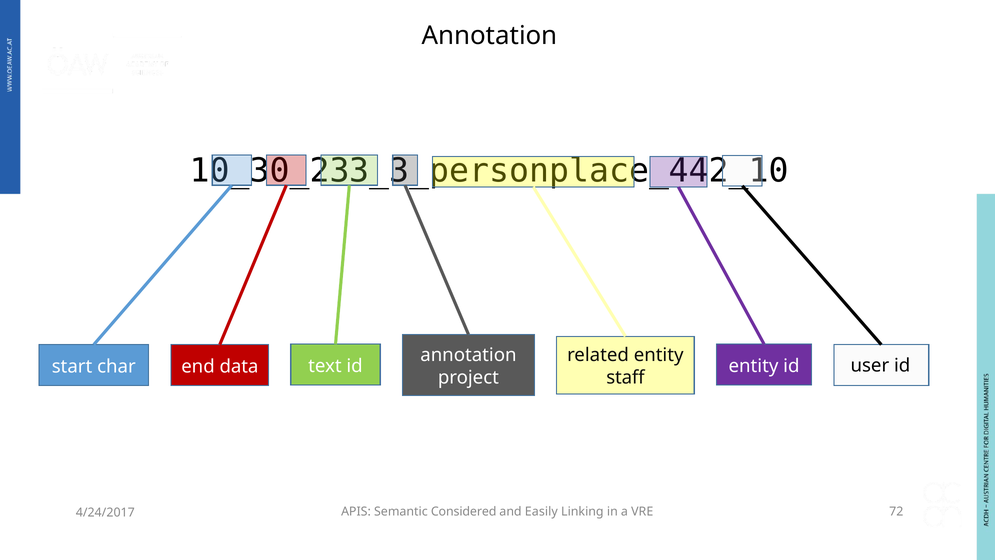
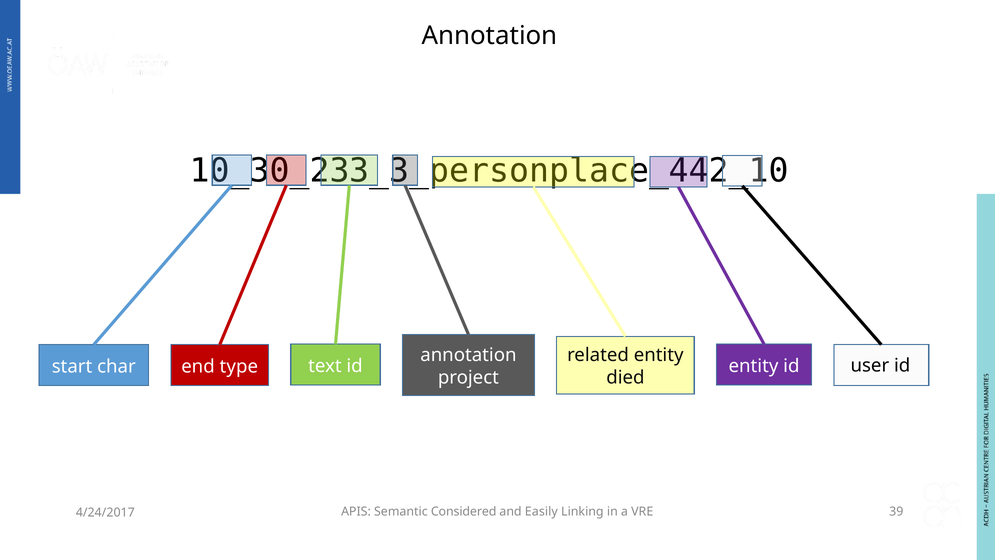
data: data -> type
staff: staff -> died
72: 72 -> 39
